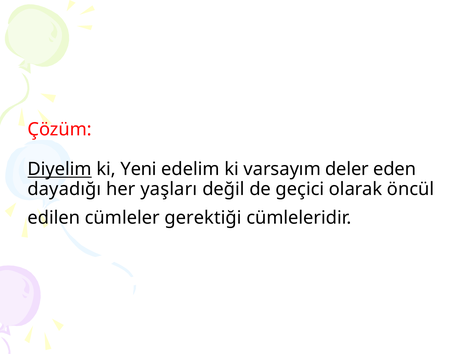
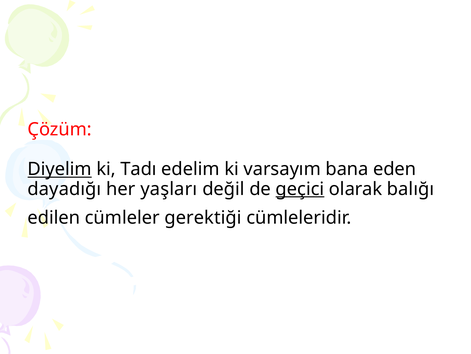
Yeni: Yeni -> Tadı
deler: deler -> bana
geçici underline: none -> present
öncül: öncül -> balığı
